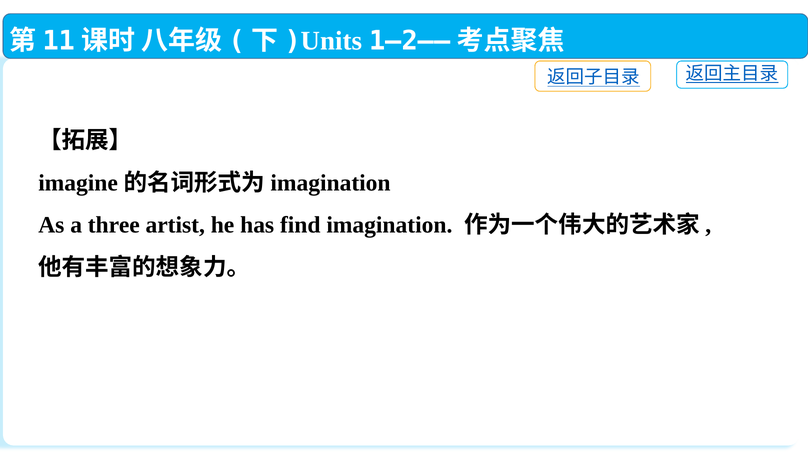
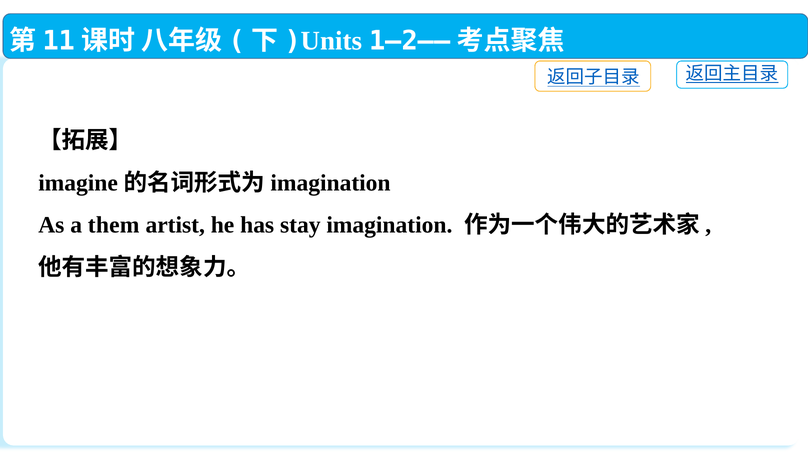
three: three -> them
find: find -> stay
